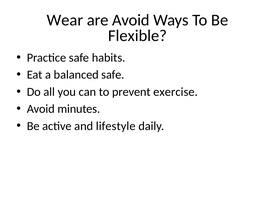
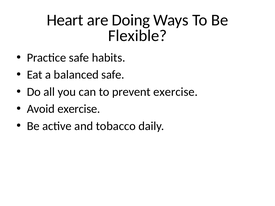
Wear: Wear -> Heart
are Avoid: Avoid -> Doing
Avoid minutes: minutes -> exercise
lifestyle: lifestyle -> tobacco
